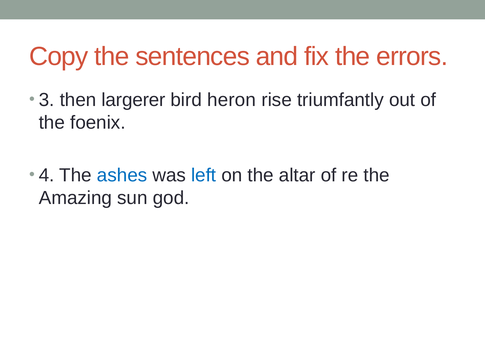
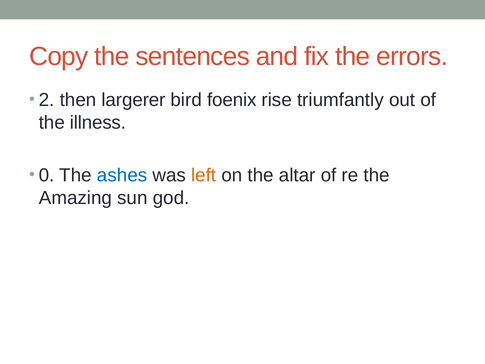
3: 3 -> 2
heron: heron -> foenix
foenix: foenix -> illness
4: 4 -> 0
left colour: blue -> orange
